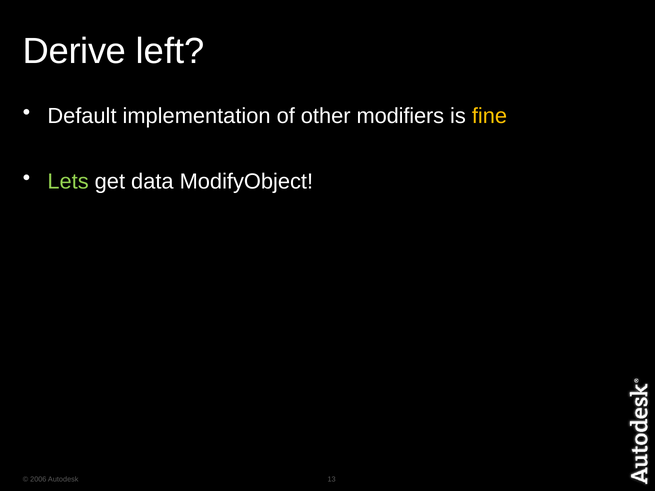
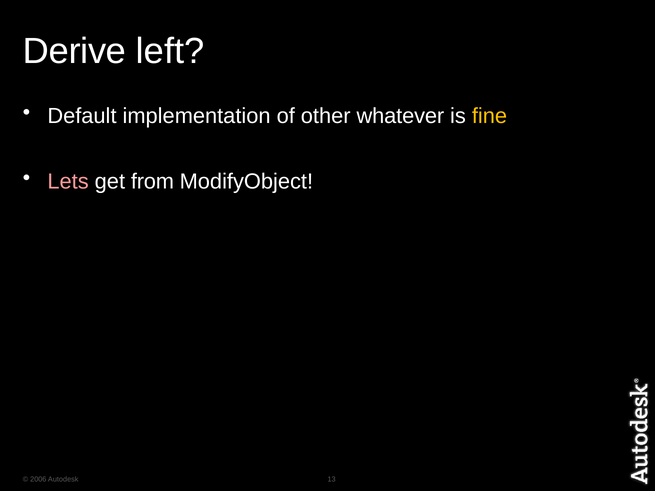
modifiers: modifiers -> whatever
Lets colour: light green -> pink
data: data -> from
